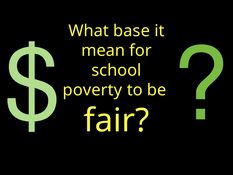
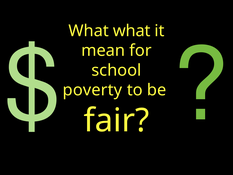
What base: base -> what
